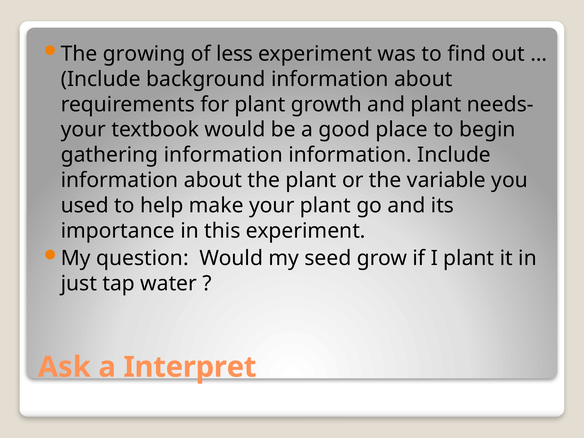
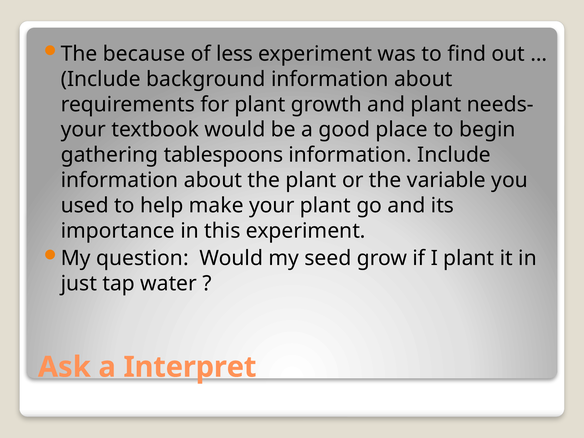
growing: growing -> because
gathering information: information -> tablespoons
